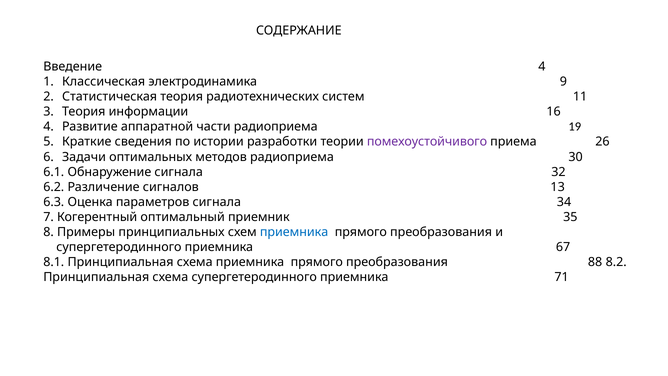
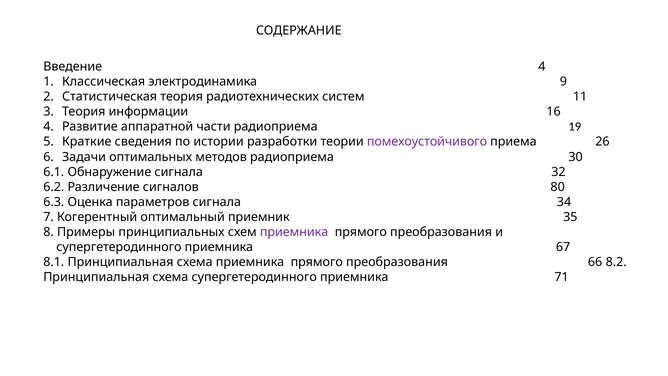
13: 13 -> 80
приемника at (294, 232) colour: blue -> purple
88: 88 -> 66
